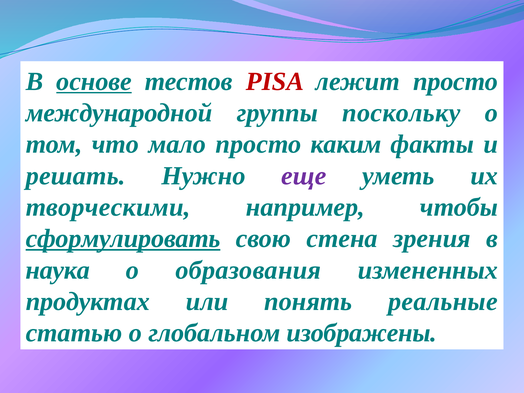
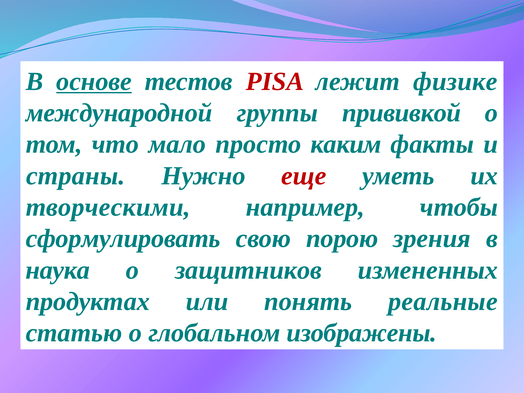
лежит просто: просто -> физике
поскольку: поскольку -> прививкой
решать: решать -> страны
еще colour: purple -> red
сформулировать underline: present -> none
стена: стена -> порою
образования: образования -> защитников
